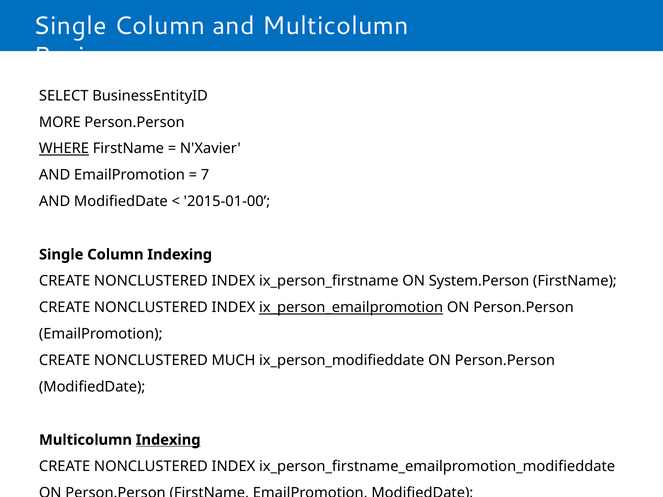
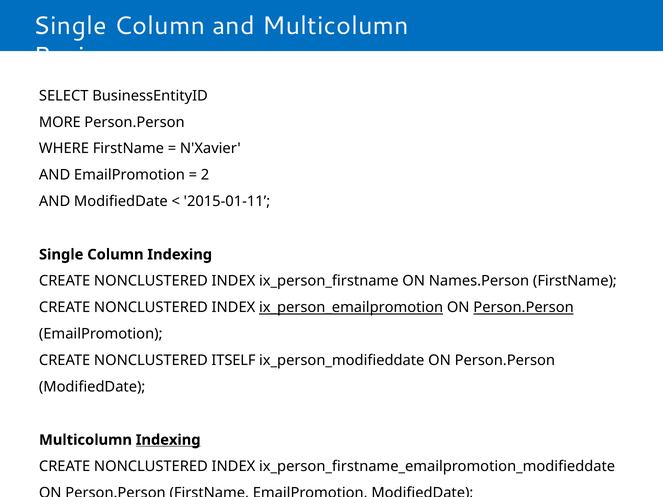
WHERE underline: present -> none
7: 7 -> 2
2015-01-00: 2015-01-00 -> 2015-01-11
System.Person: System.Person -> Names.Person
Person.Person at (524, 308) underline: none -> present
MUCH: MUCH -> ITSELF
